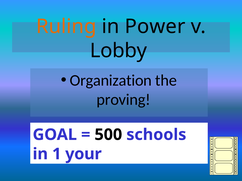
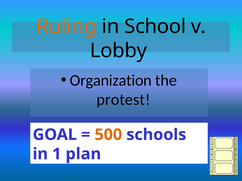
Power: Power -> School
proving: proving -> protest
500 colour: black -> orange
your: your -> plan
